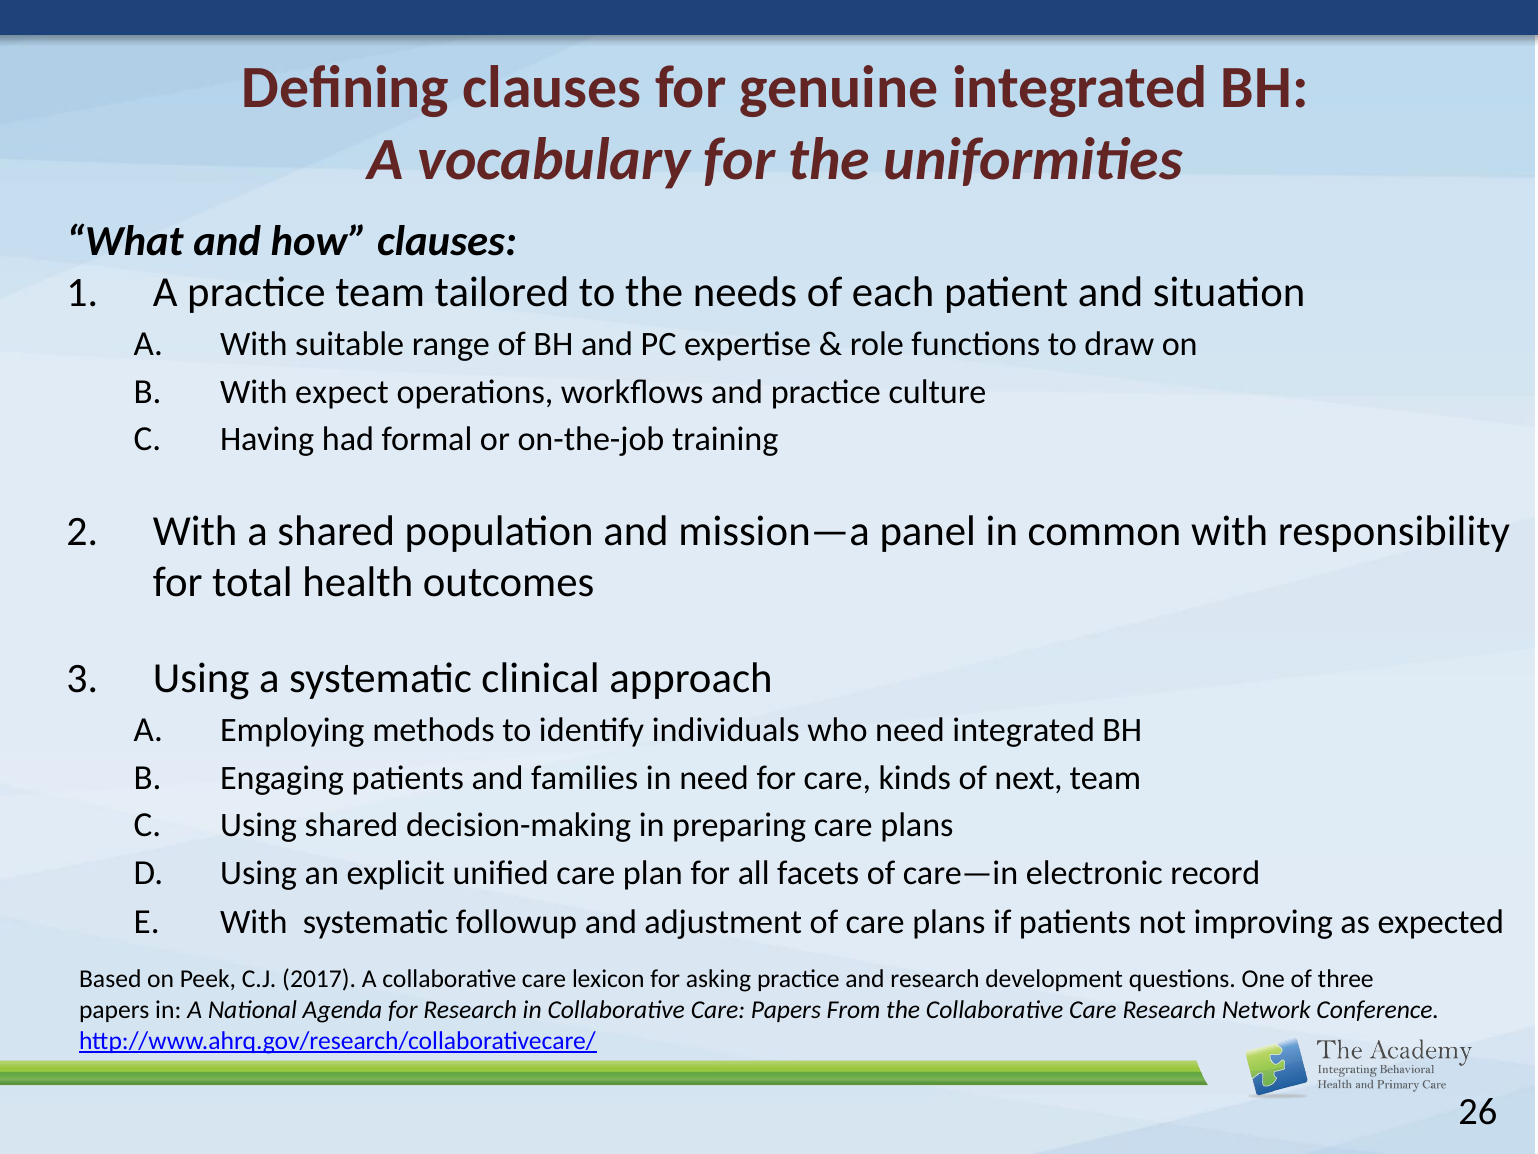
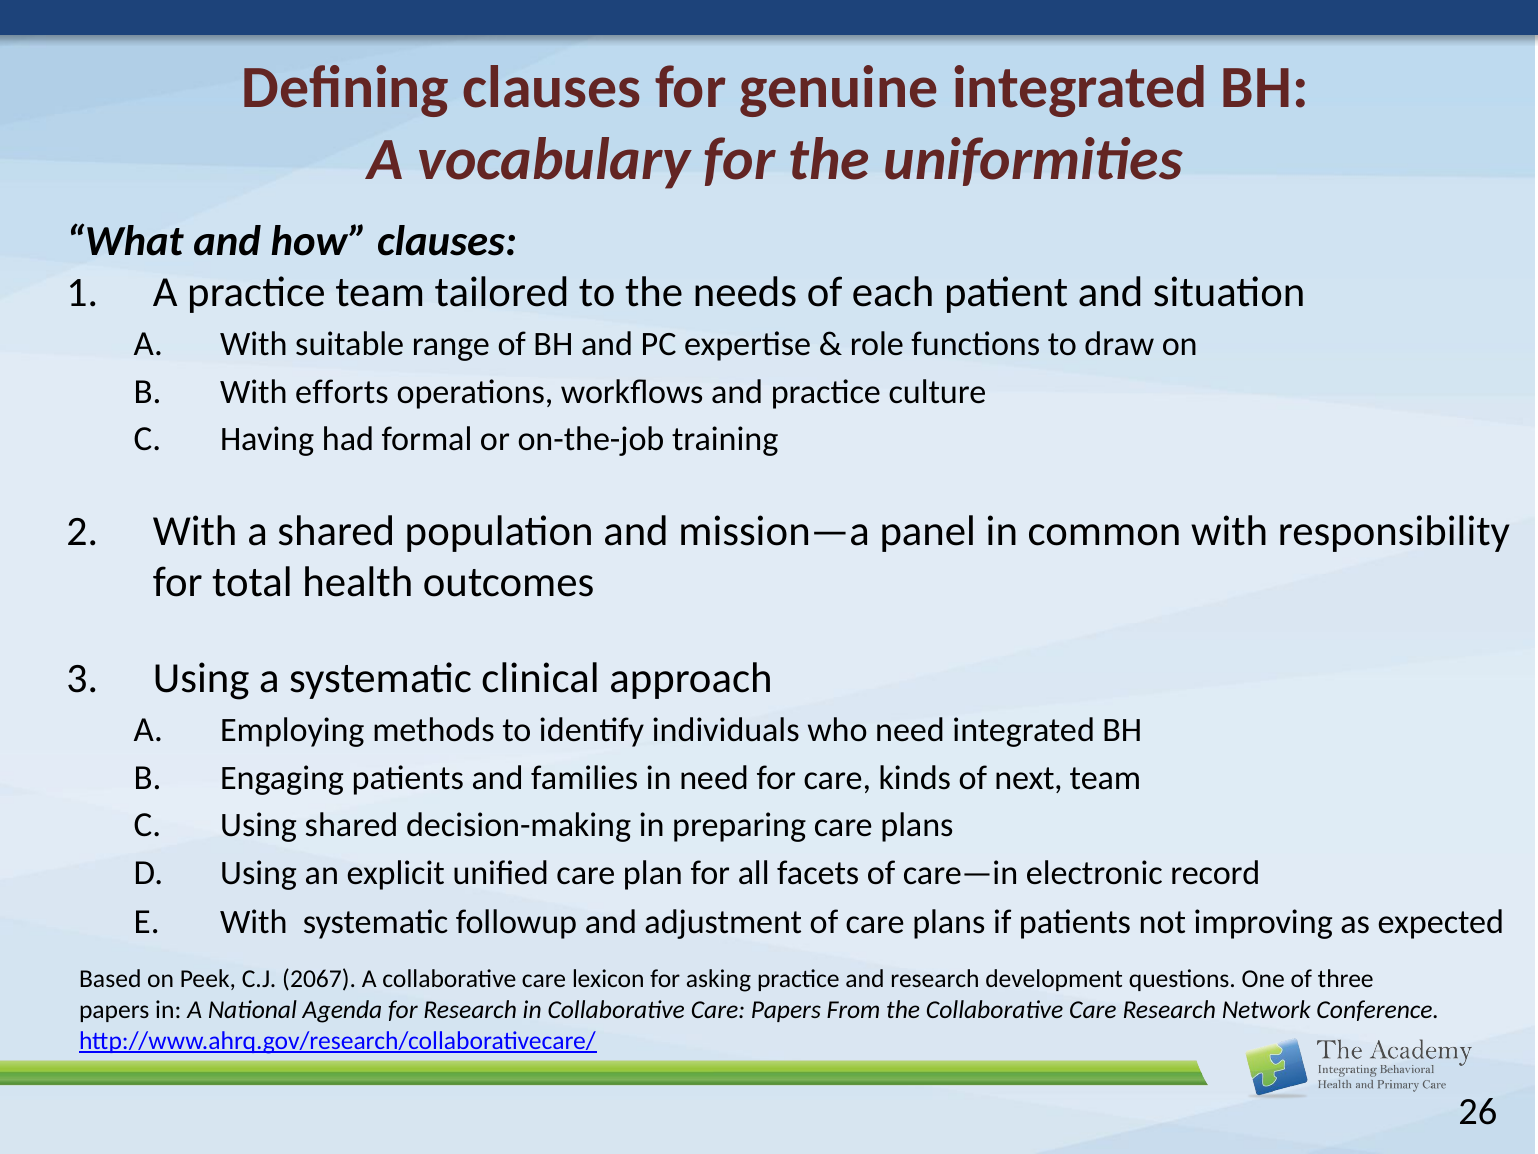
expect: expect -> efforts
2017: 2017 -> 2067
